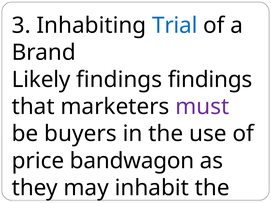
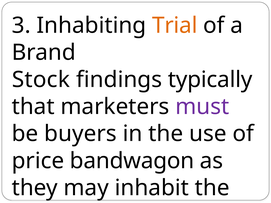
Trial at (175, 25) colour: blue -> orange
Likely: Likely -> Stock
findings findings: findings -> typically
